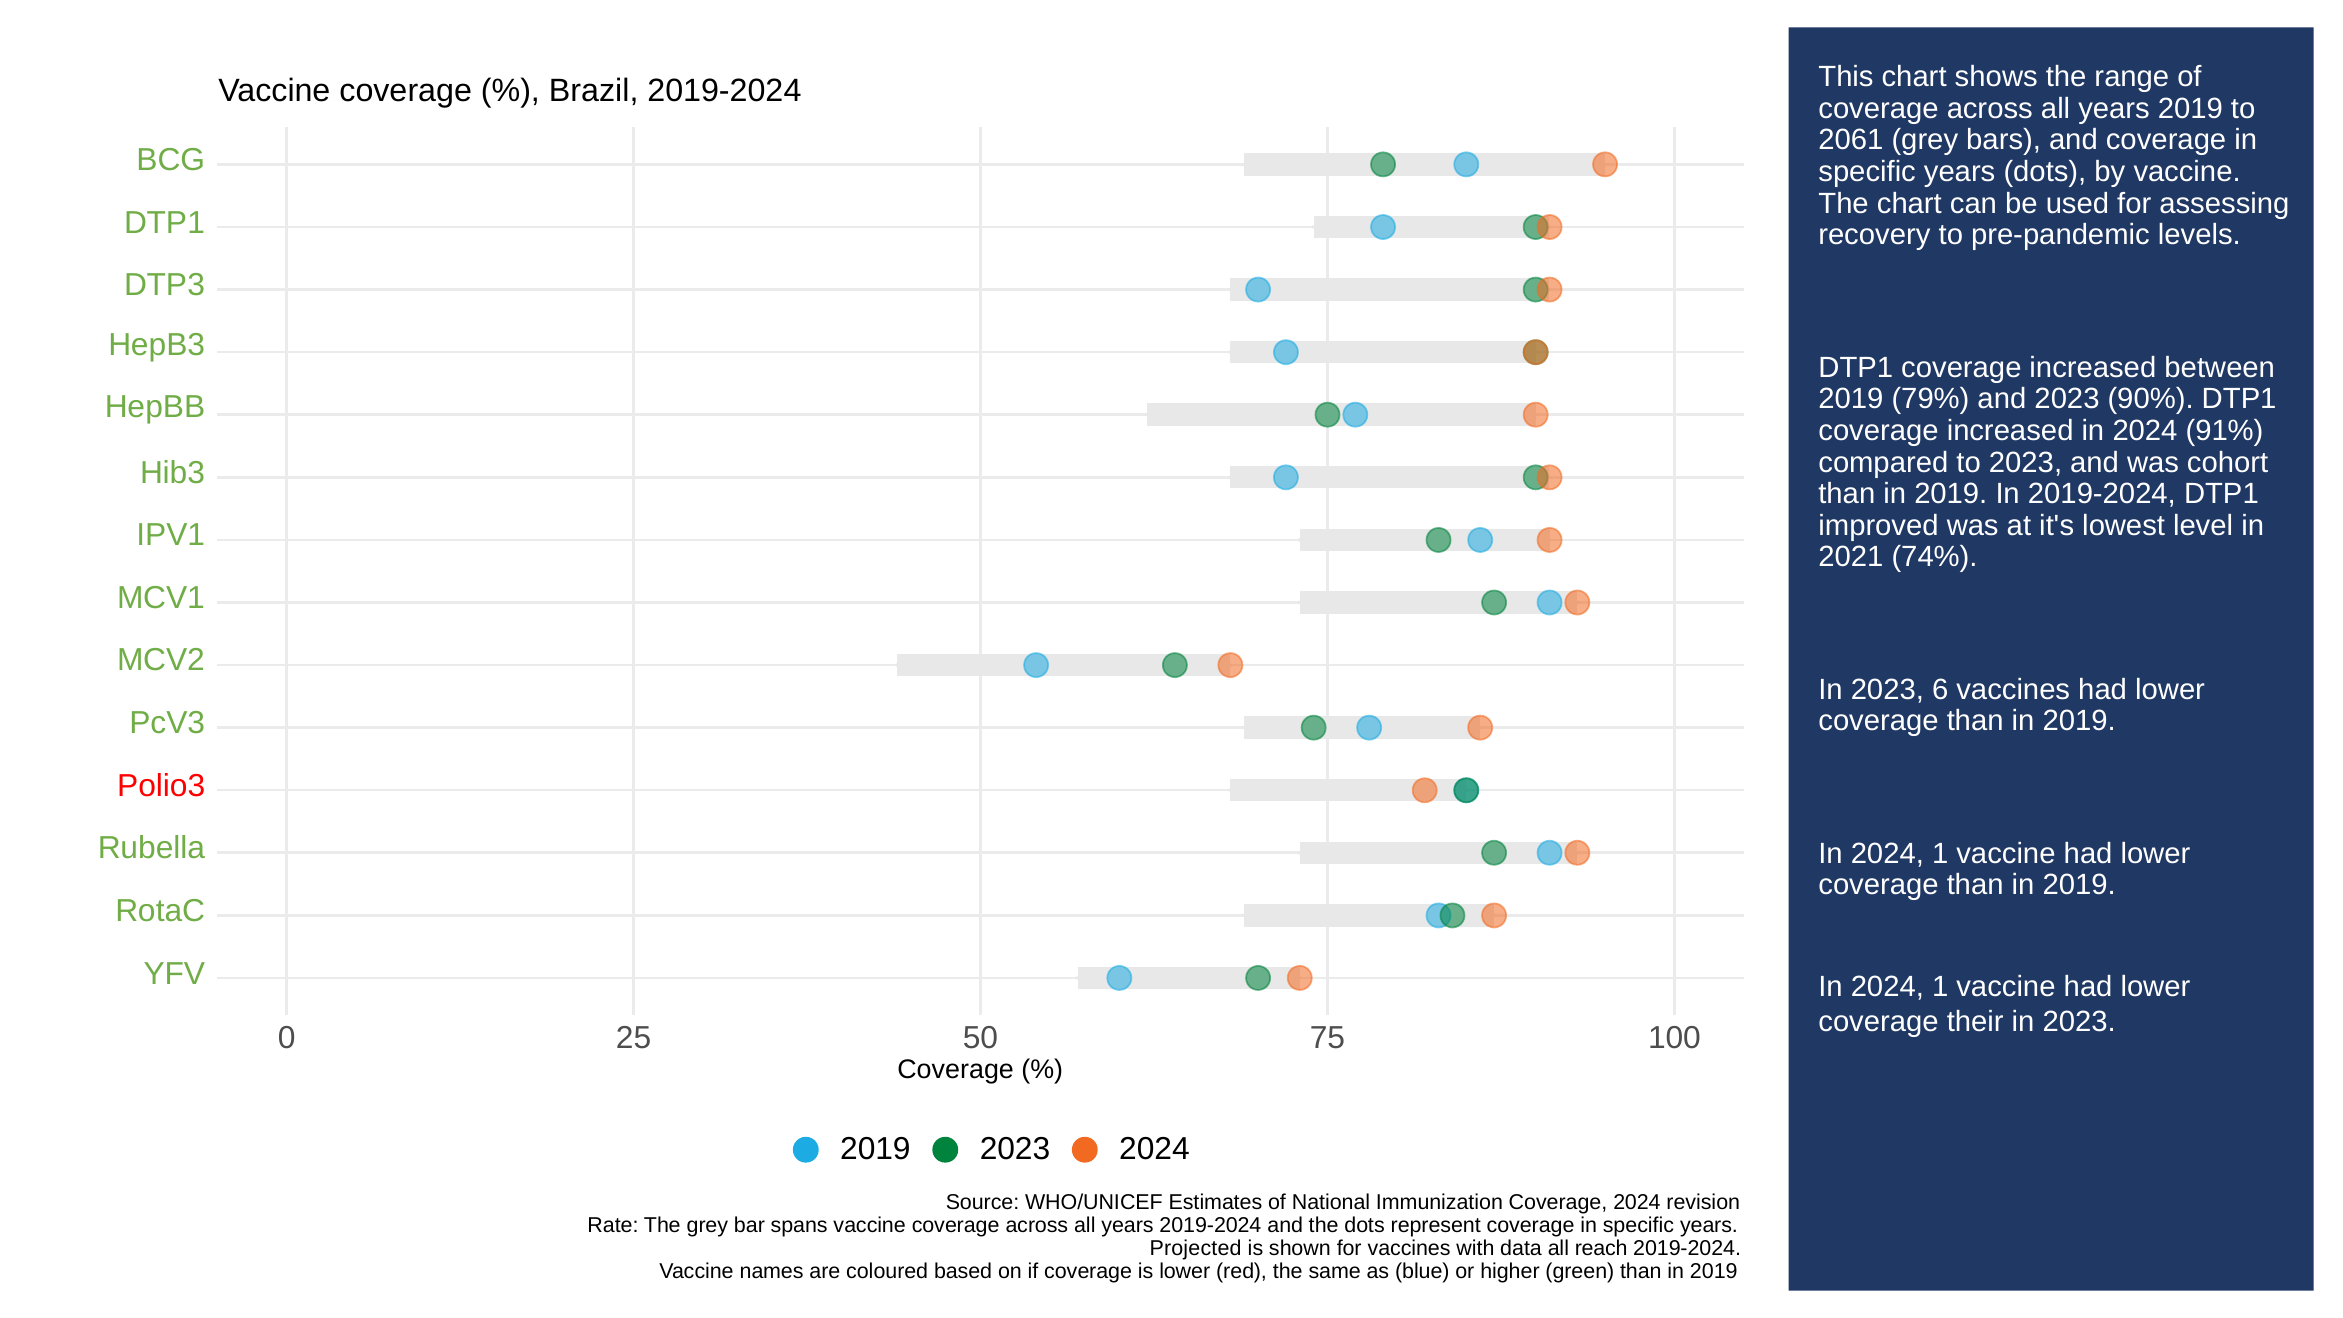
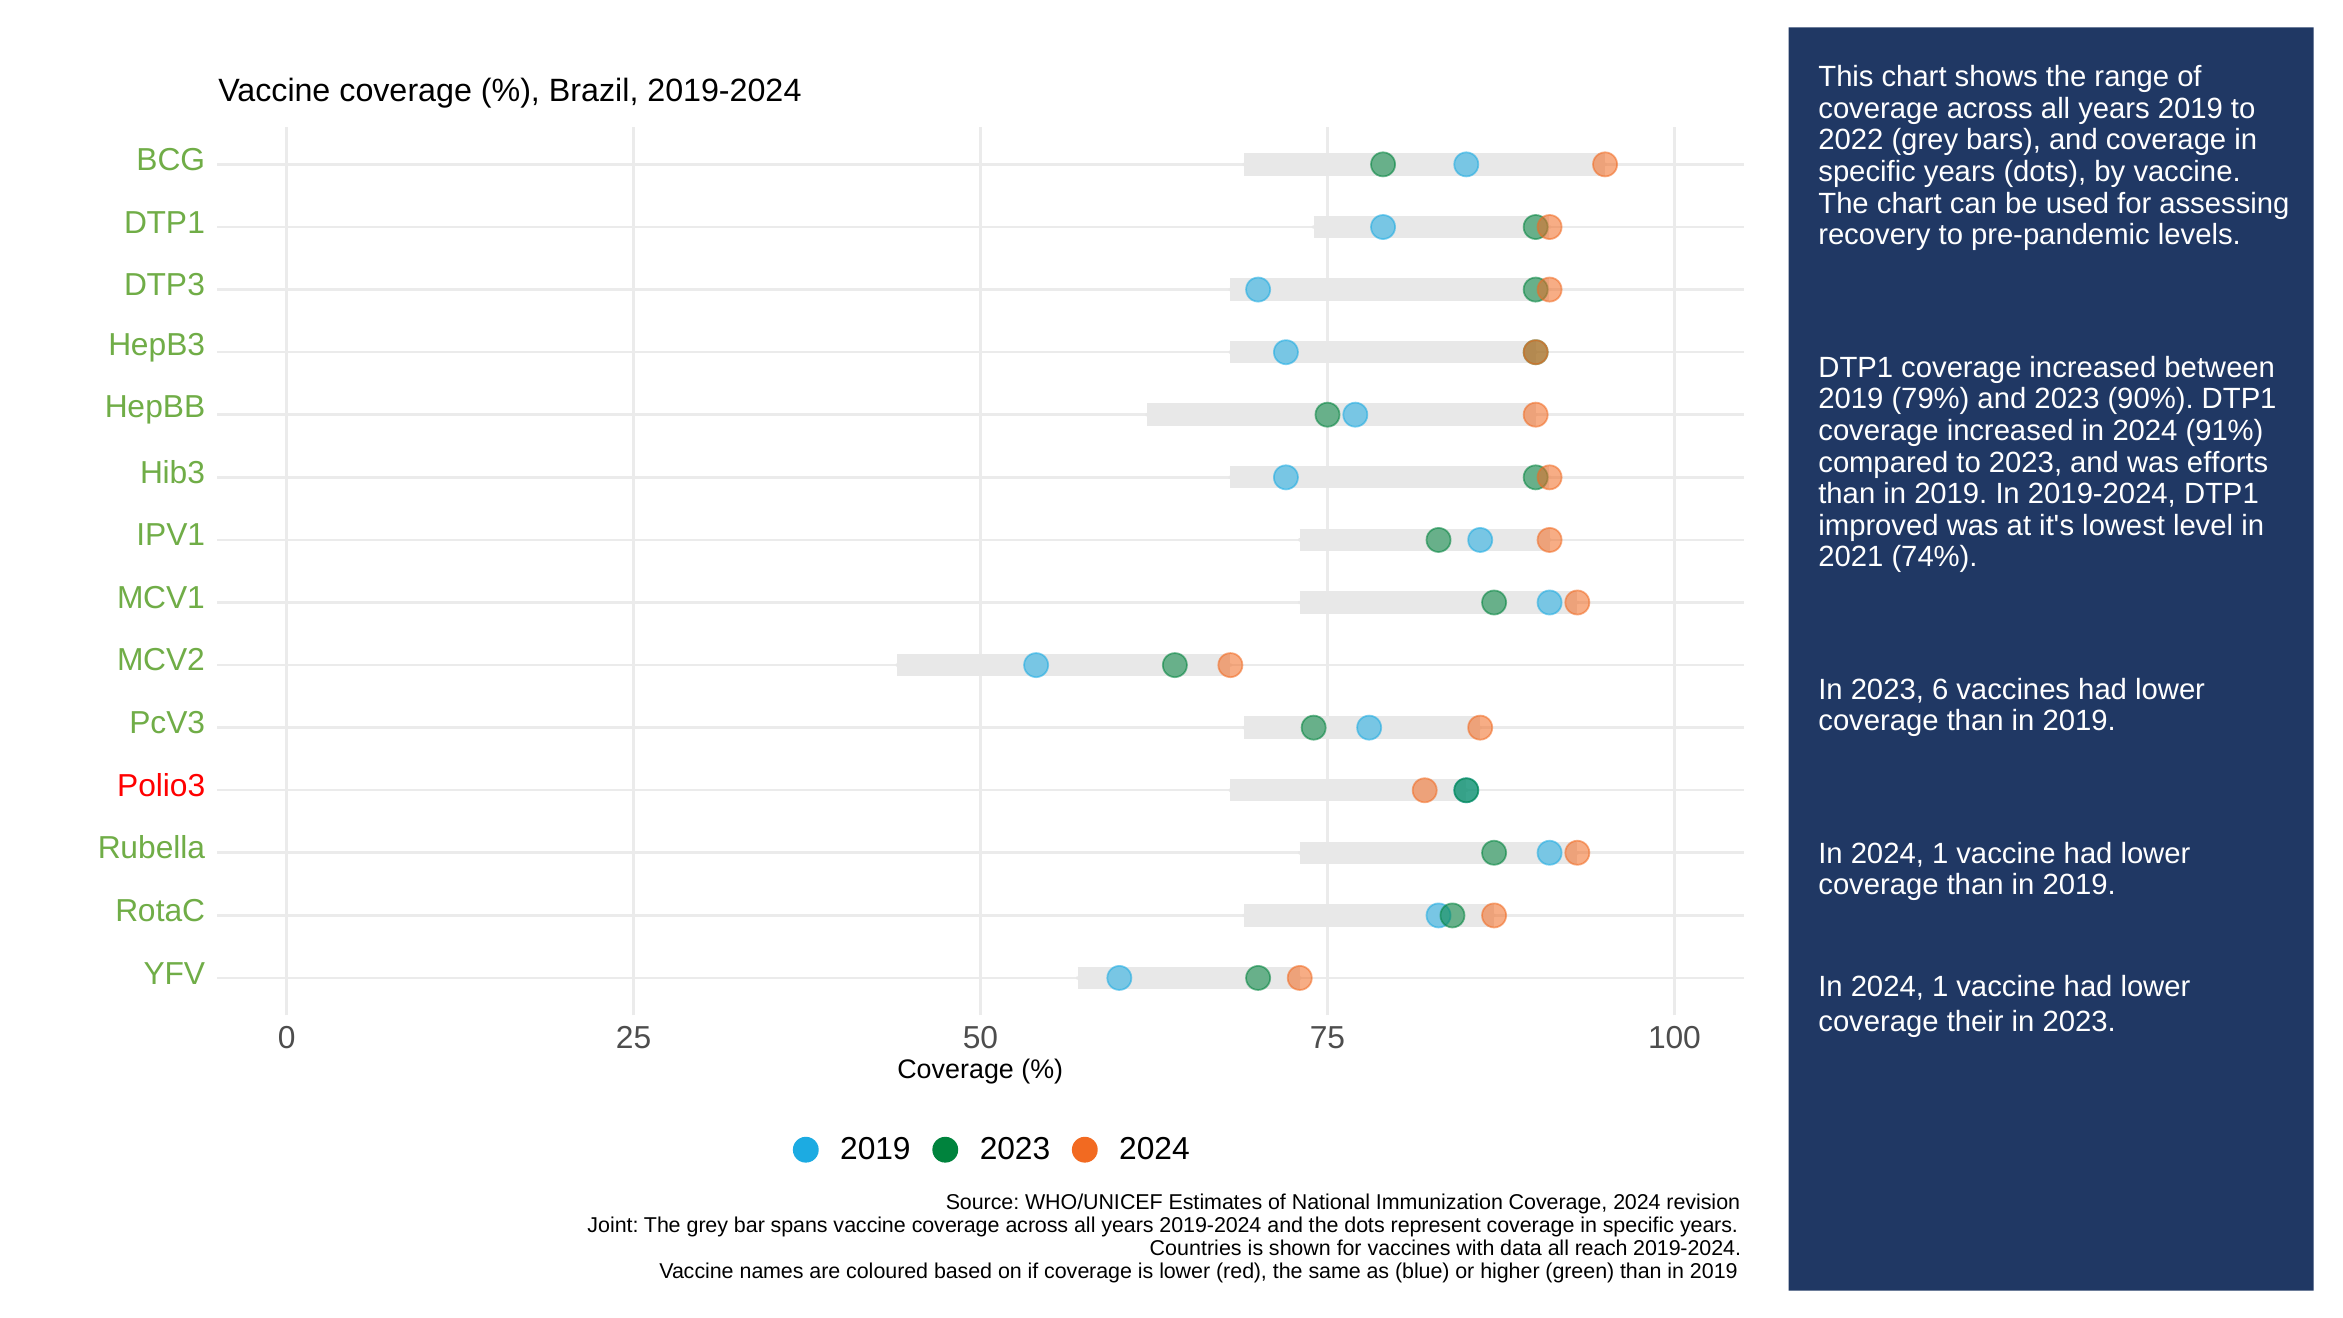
2061: 2061 -> 2022
cohort: cohort -> efforts
Rate: Rate -> Joint
Projected: Projected -> Countries
